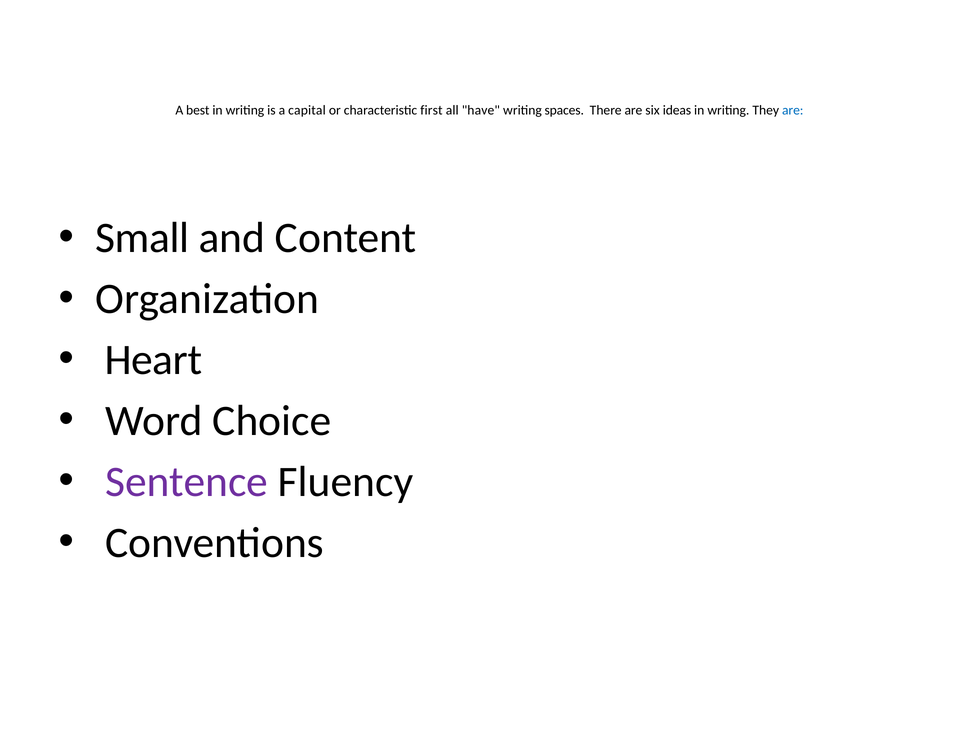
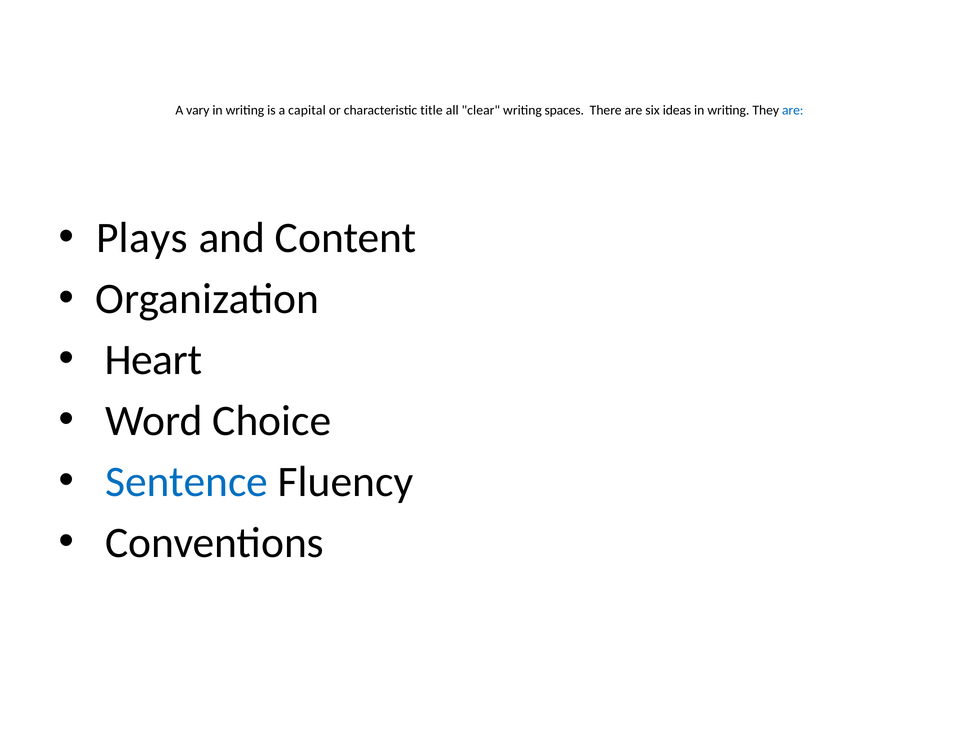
best: best -> vary
first: first -> title
have: have -> clear
Small: Small -> Plays
Sentence colour: purple -> blue
